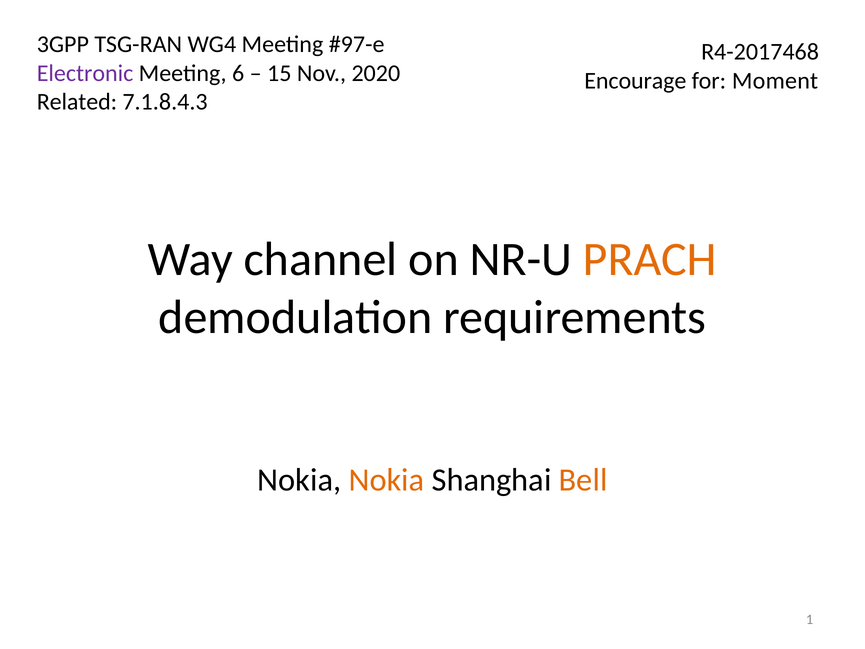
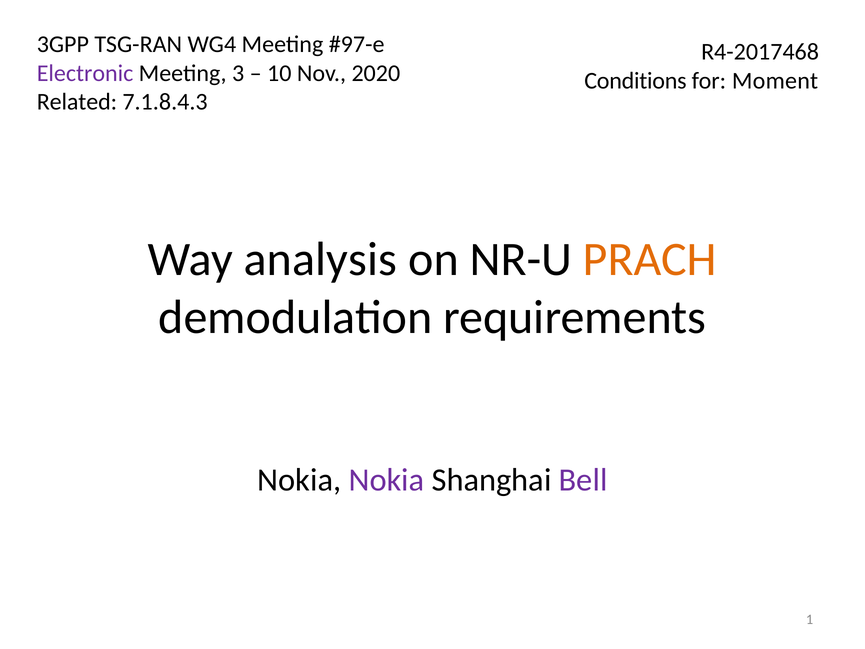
6: 6 -> 3
15: 15 -> 10
Encourage: Encourage -> Conditions
channel: channel -> analysis
Nokia at (386, 480) colour: orange -> purple
Bell colour: orange -> purple
